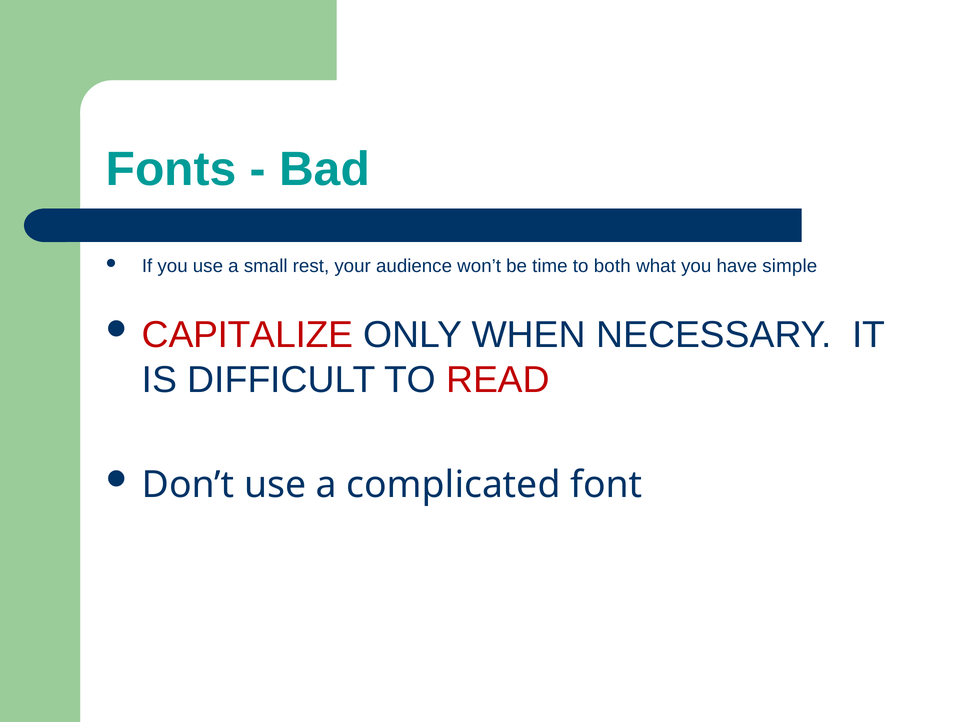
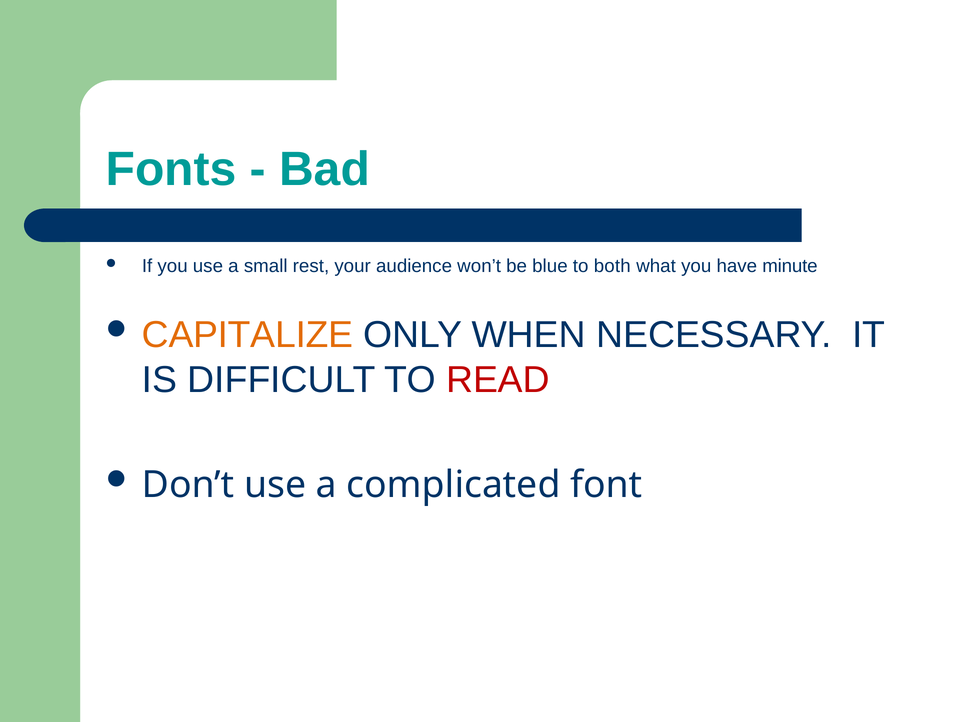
time: time -> blue
simple: simple -> minute
CAPITALIZE colour: red -> orange
